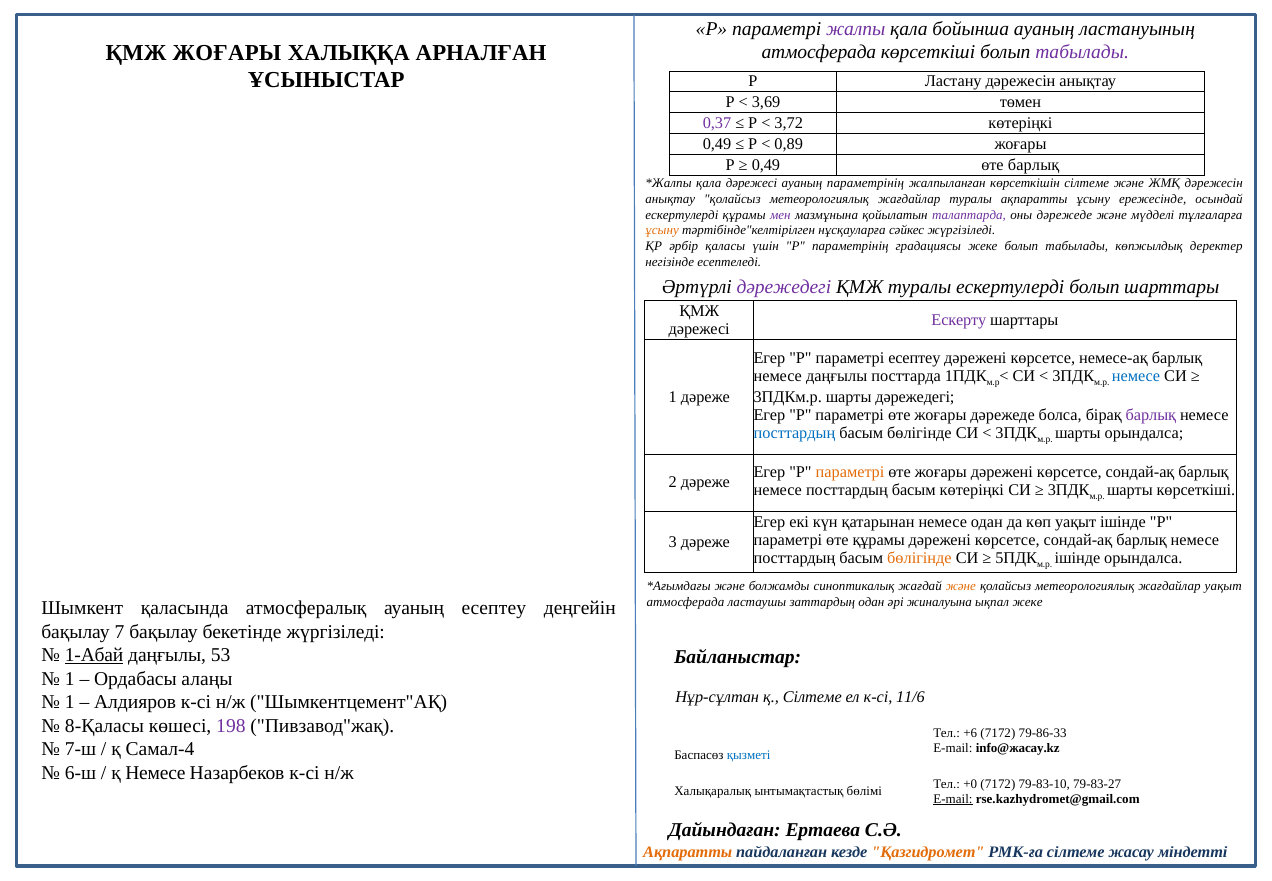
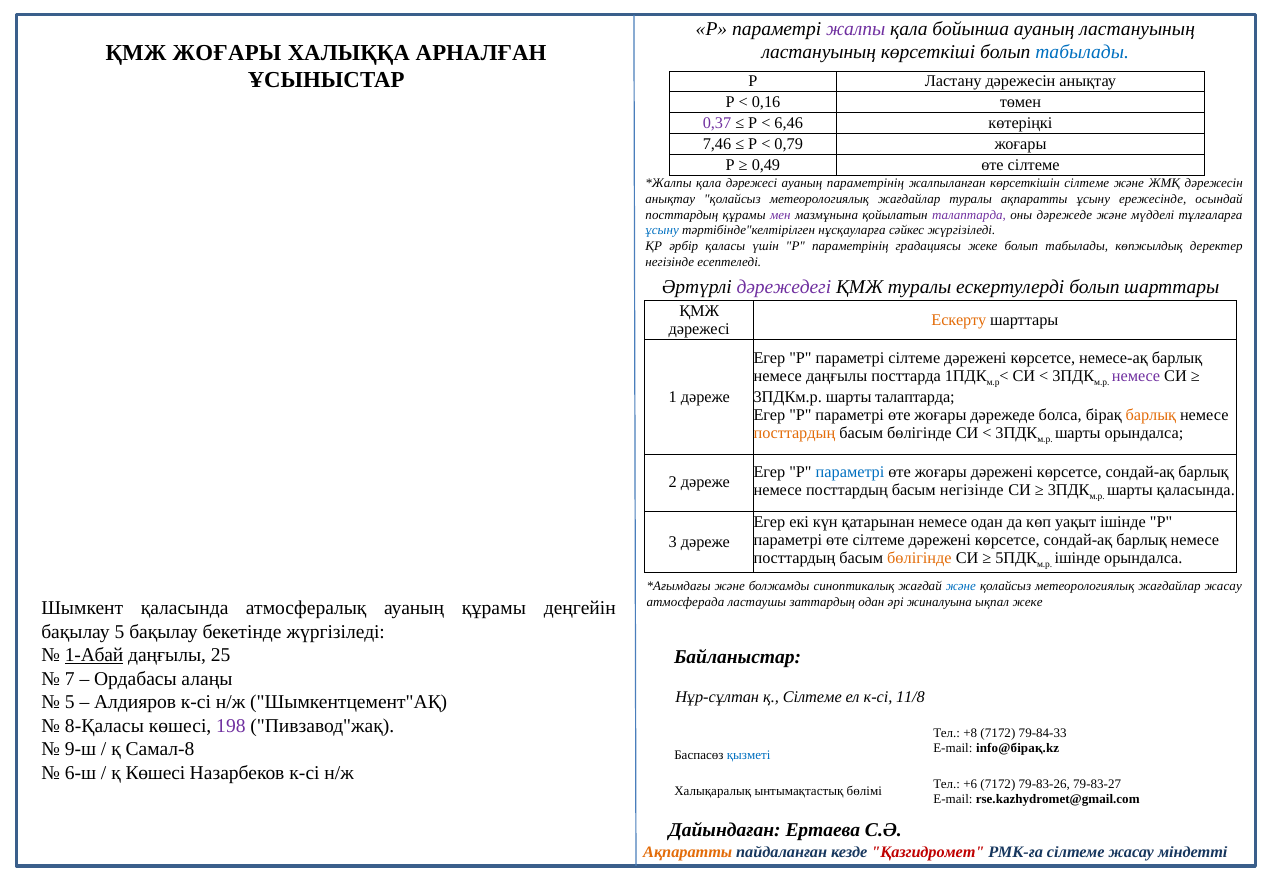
атмосферада at (819, 52): атмосферада -> ластануының
табылады at (1082, 52) colour: purple -> blue
3,69: 3,69 -> 0,16
3,72: 3,72 -> 6,46
0,49 at (717, 144): 0,49 -> 7,46
0,89: 0,89 -> 0,79
0,49 өте барлық: барлық -> сілтеме
ескертулерді at (682, 215): ескертулерді -> посттардың
ұсыну at (662, 230) colour: orange -> blue
Ескерту colour: purple -> orange
параметрі есептеу: есептеу -> сілтеме
немесе at (1136, 376) colour: blue -> purple
шарты дәрежедегі: дәрежедегі -> талаптарда
барлық at (1151, 415) colour: purple -> orange
посттардың at (795, 433) colour: blue -> orange
параметрі at (850, 472) colour: orange -> blue
басым көтеріңкі: көтеріңкі -> негізінде
шарты көрсеткіші: көрсеткіші -> қаласында
параметрі өте құрамы: құрамы -> сілтеме
және at (961, 586) colour: orange -> blue
жағдайлар уақыт: уақыт -> жасау
ауаның есептеу: есептеу -> құрамы
бақылау 7: 7 -> 5
53: 53 -> 25
1 at (70, 678): 1 -> 7
11/6: 11/6 -> 11/8
1 at (70, 702): 1 -> 5
+6: +6 -> +8
79-86-33: 79-86-33 -> 79-84-33
7-ш: 7-ш -> 9-ш
Самал-4: Самал-4 -> Самал-8
info@жасау.kz: info@жасау.kz -> info@бірақ.kz
қ Немесе: Немесе -> Көшесі
+0: +0 -> +6
79-83-10: 79-83-10 -> 79-83-26
E-mail at (953, 799) underline: present -> none
Қазгидромет colour: orange -> red
